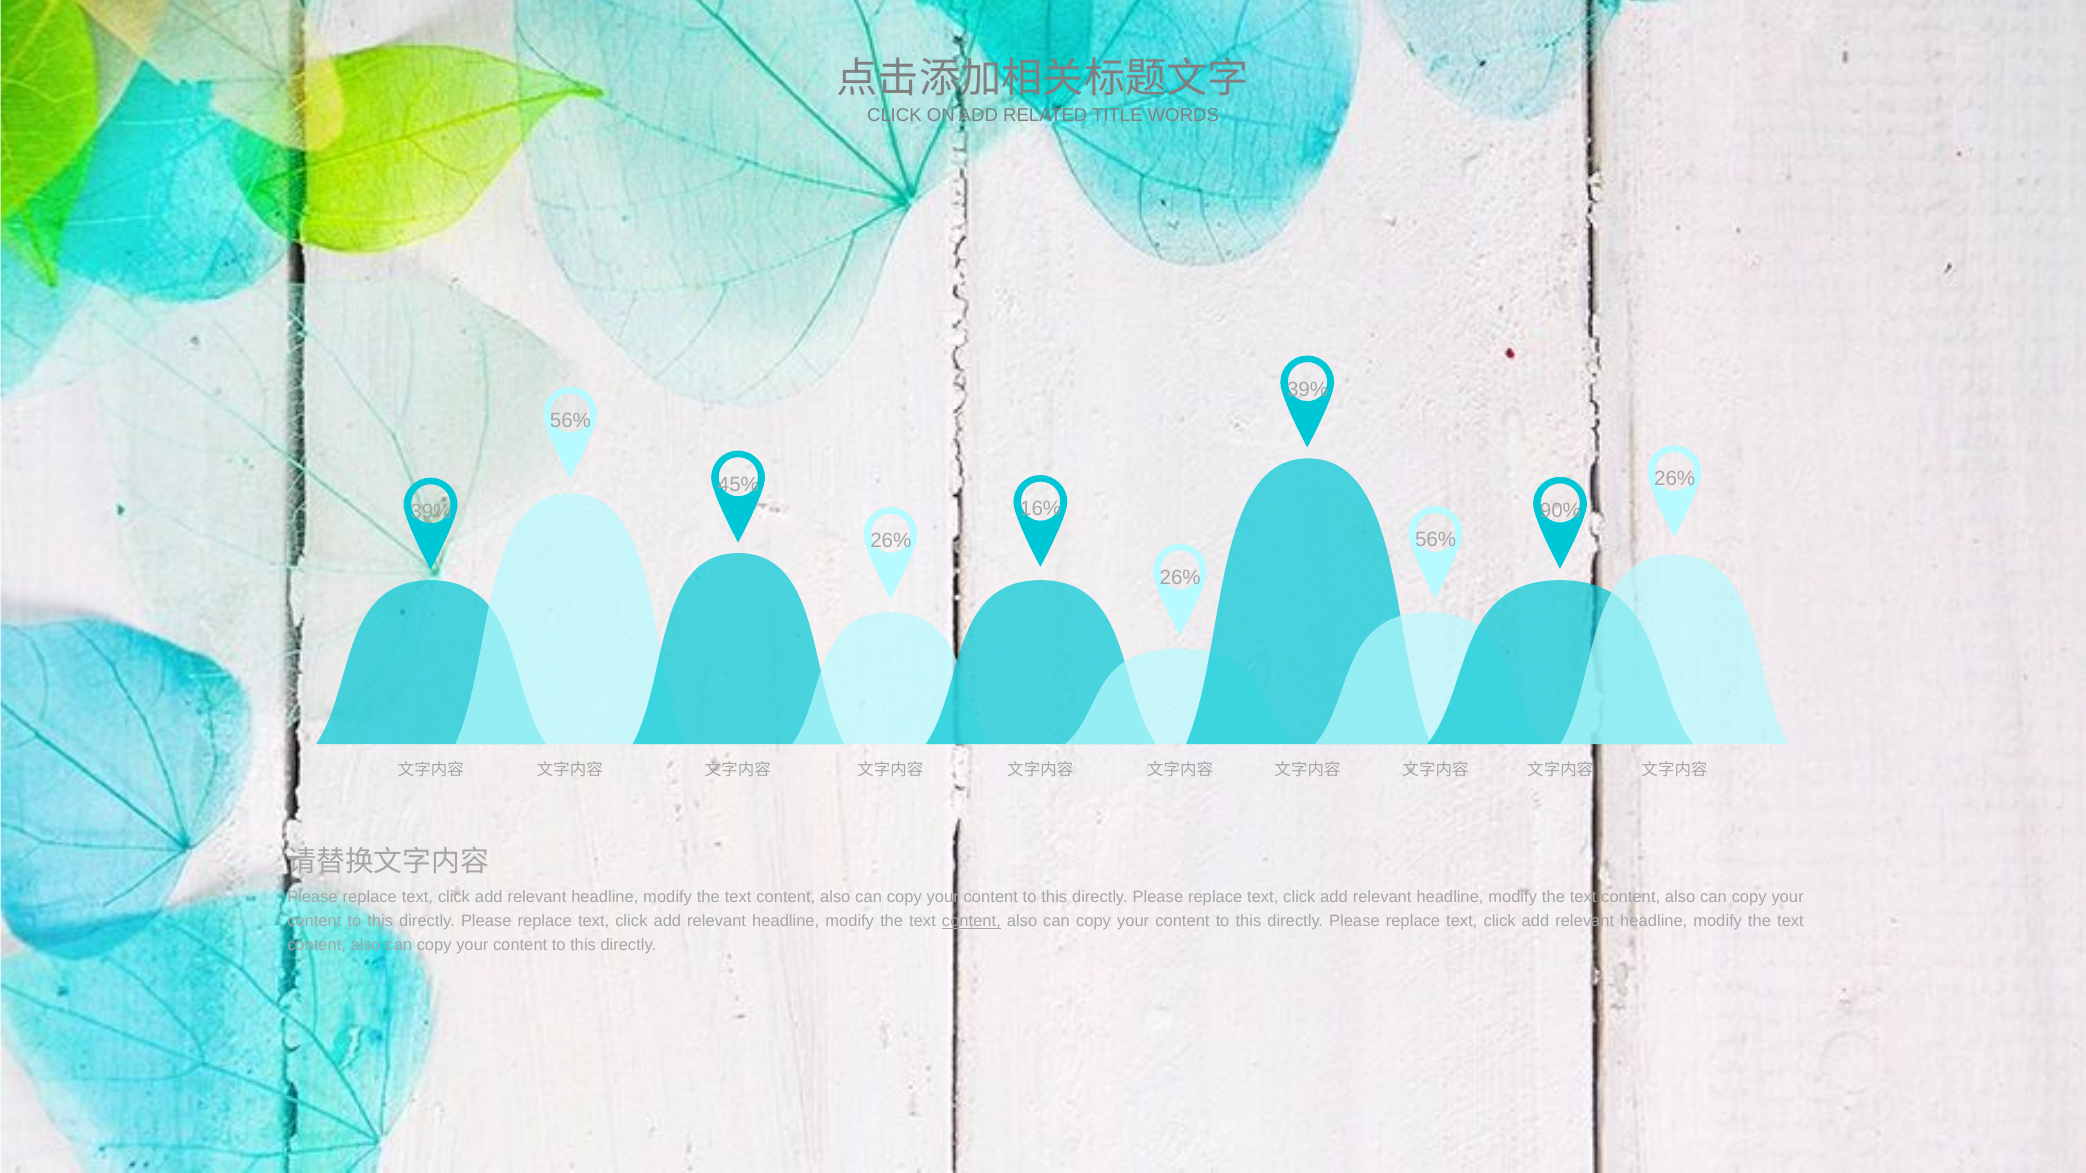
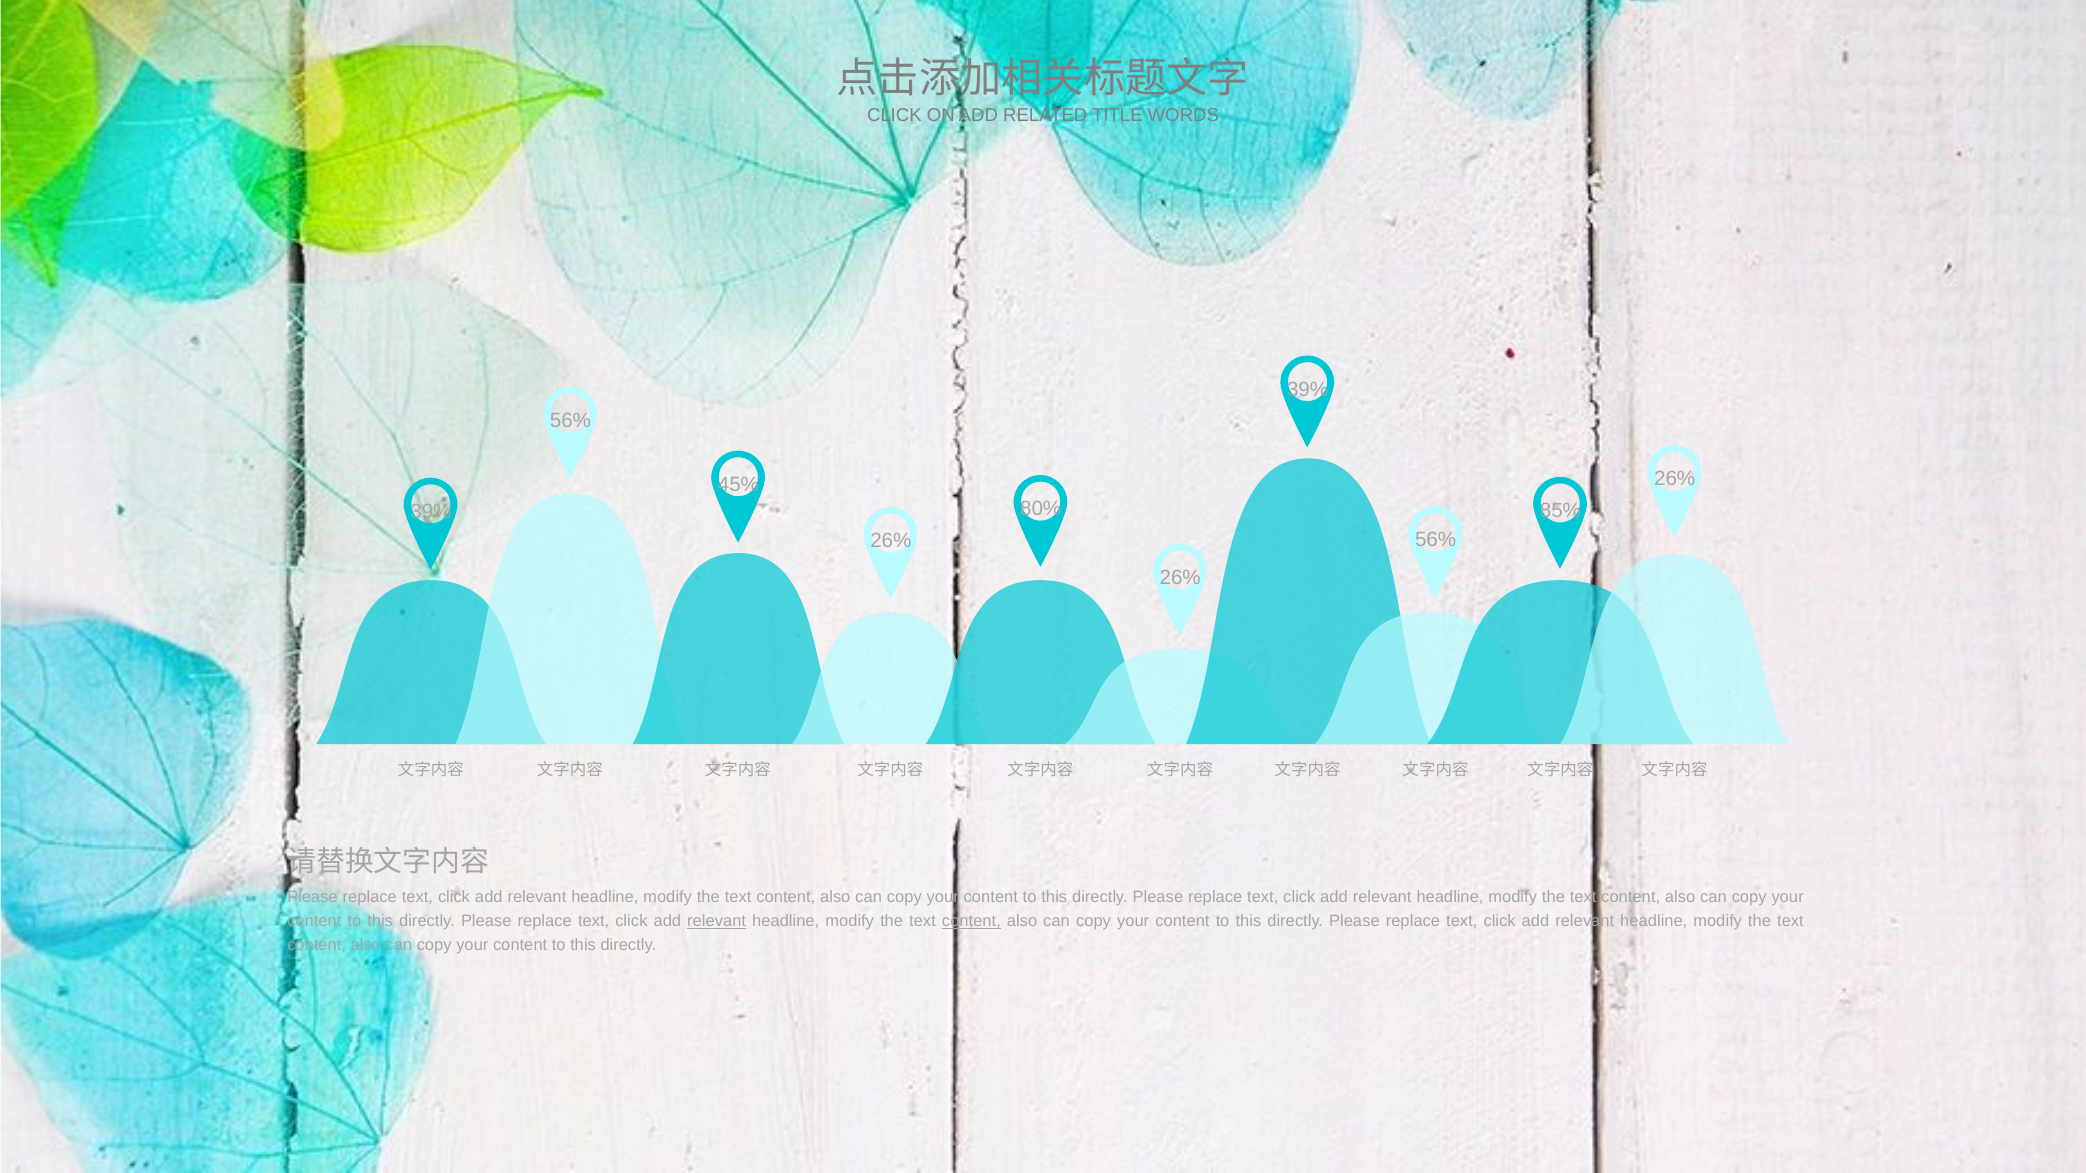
16%: 16% -> 80%
90%: 90% -> 85%
relevant at (717, 921) underline: none -> present
